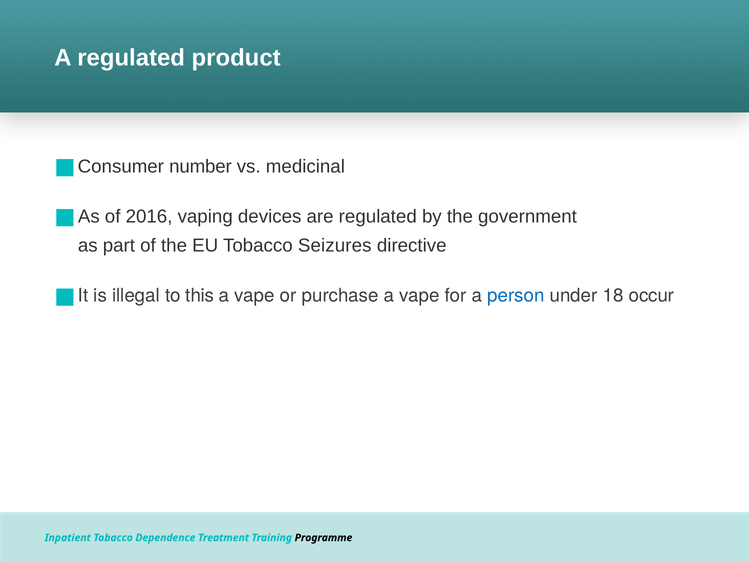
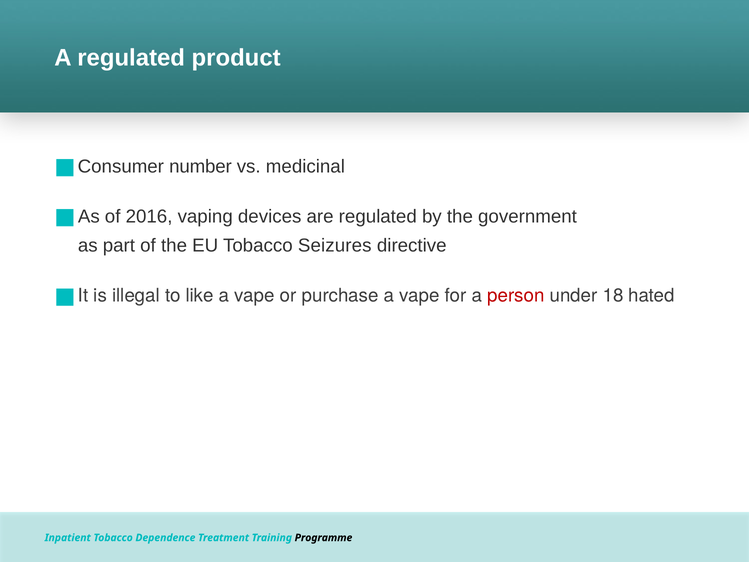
this: this -> like
person colour: blue -> red
occur: occur -> hated
